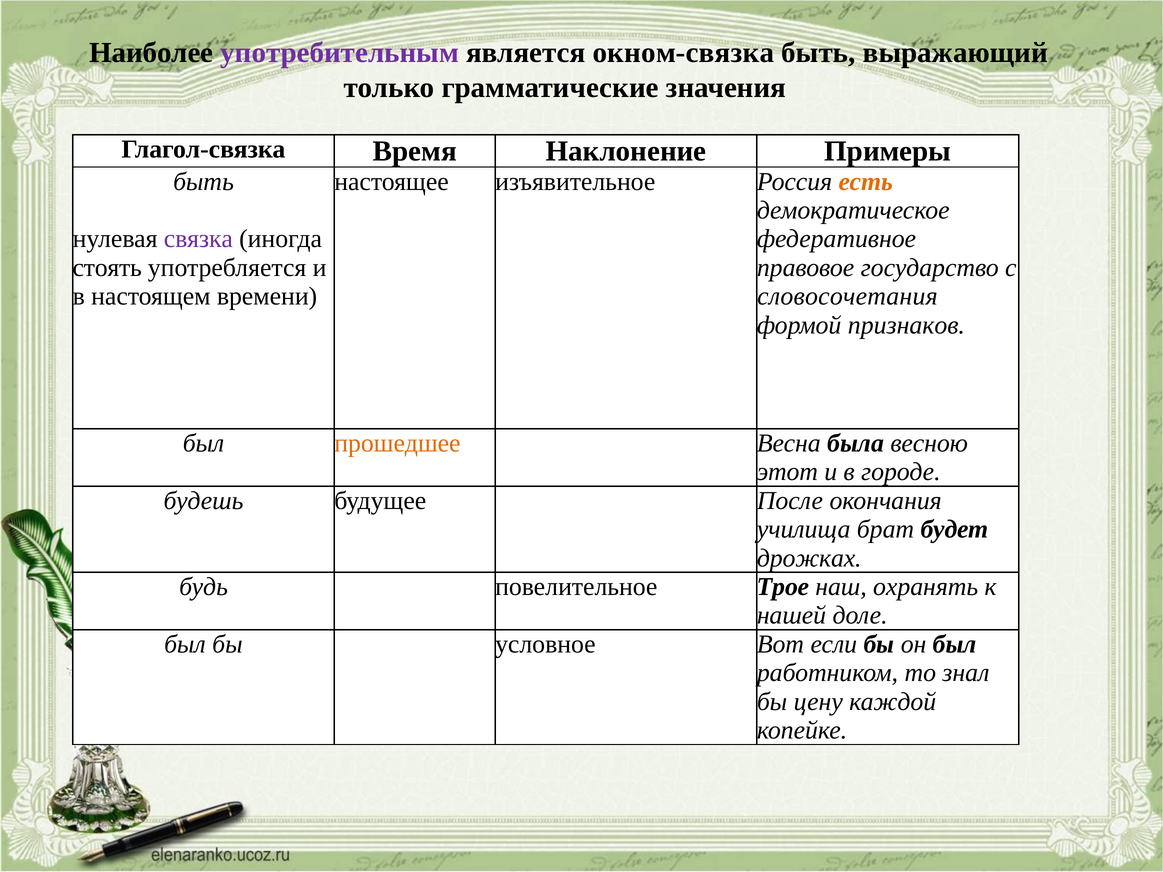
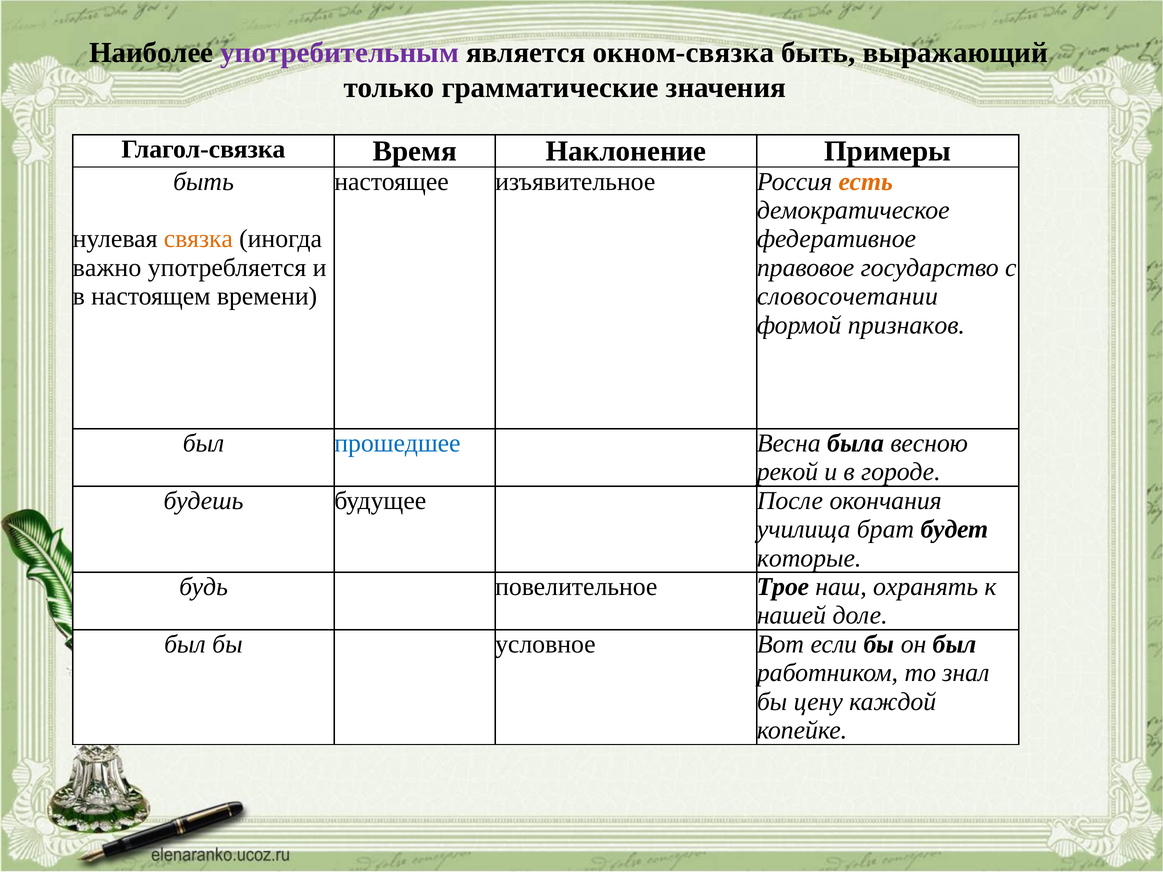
связка colour: purple -> orange
стоять: стоять -> важно
словосочетания: словосочетания -> словосочетании
прошедшее colour: orange -> blue
этот: этот -> рекой
дрожках: дрожках -> которые
